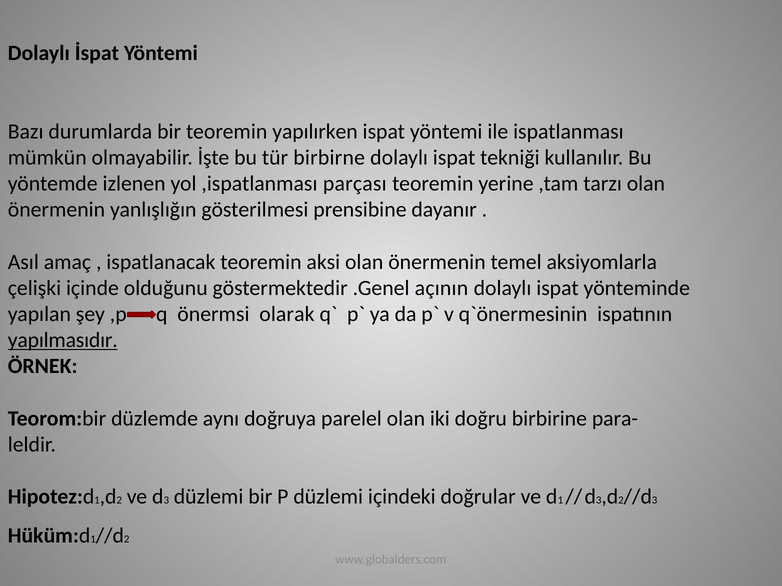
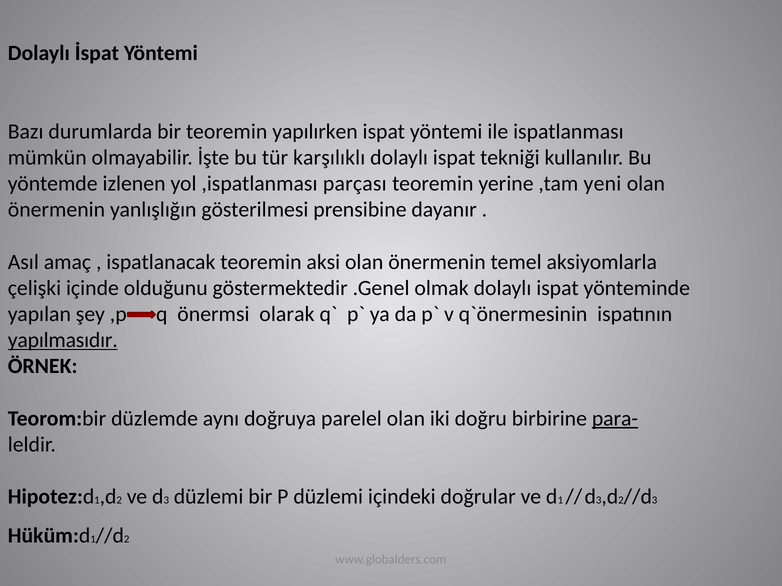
birbirne: birbirne -> karşılıklı
tarzı: tarzı -> yeni
açının: açının -> olmak
para- underline: none -> present
